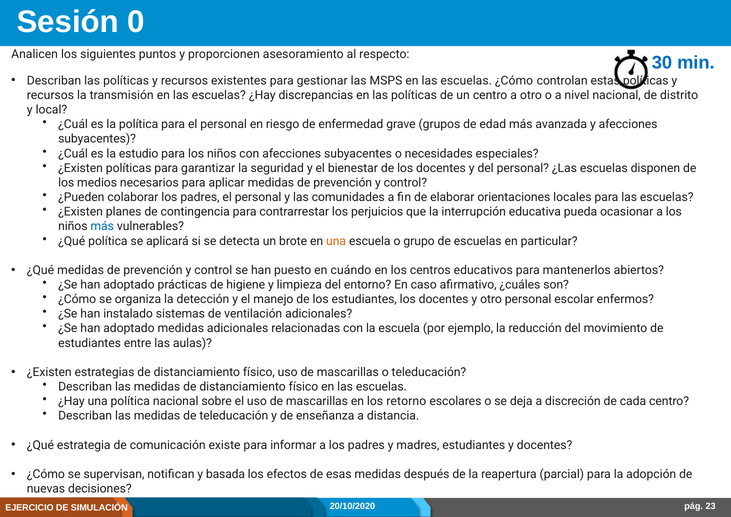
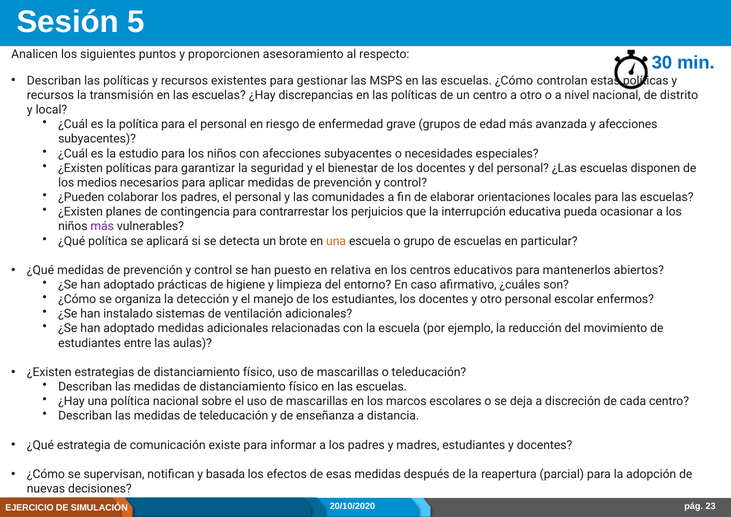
0: 0 -> 5
más at (102, 227) colour: blue -> purple
cuándo: cuándo -> relativa
retorno: retorno -> marcos
